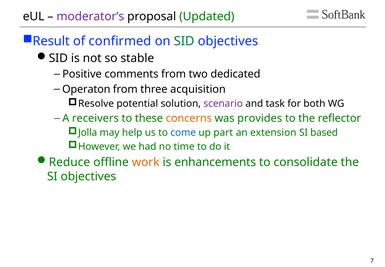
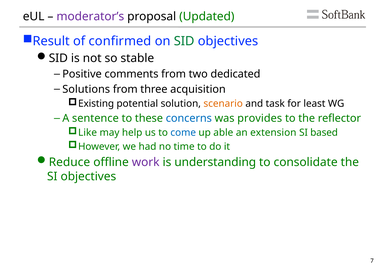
Operaton: Operaton -> Solutions
Resolve: Resolve -> Existing
scenario colour: purple -> orange
both: both -> least
receivers: receivers -> sentence
concerns colour: orange -> blue
Jolla: Jolla -> Like
part: part -> able
work colour: orange -> purple
enhancements: enhancements -> understanding
